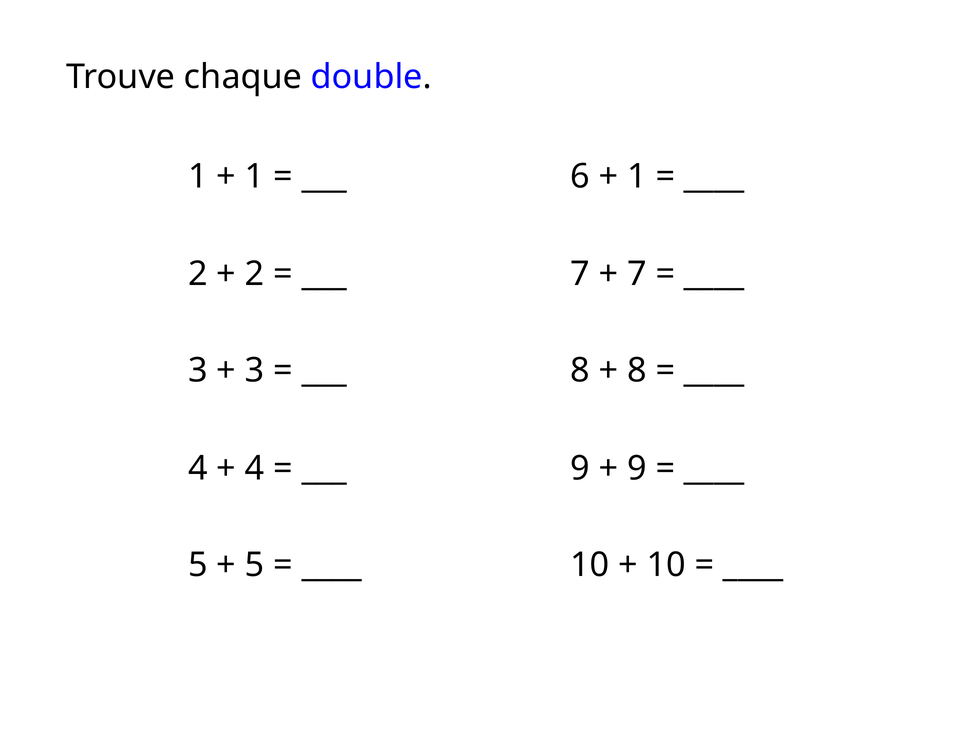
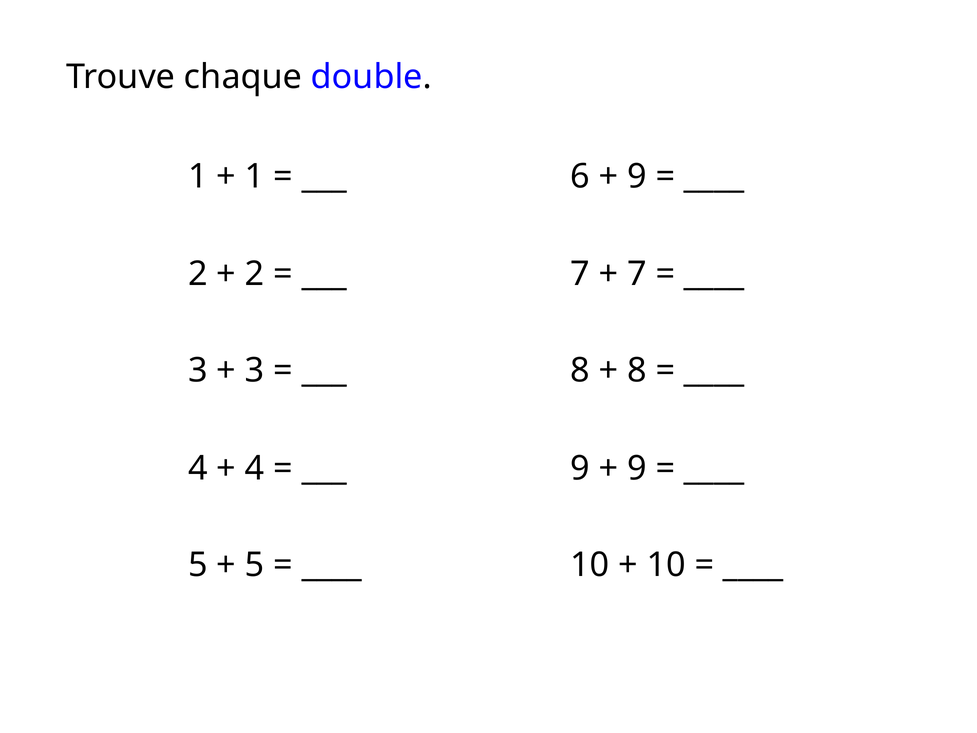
1 at (637, 176): 1 -> 9
